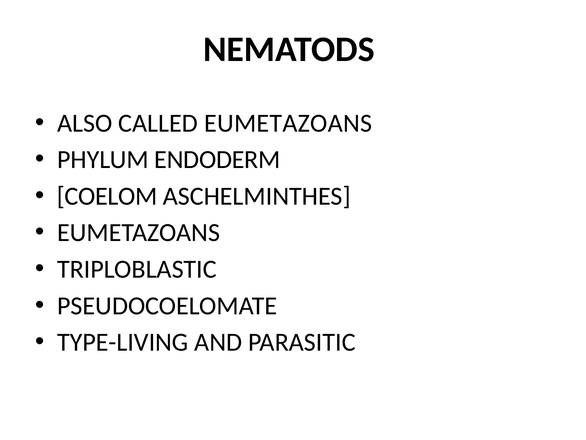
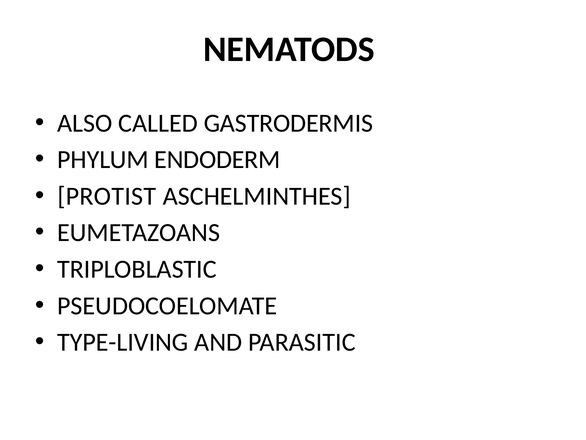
CALLED EUMETAZOANS: EUMETAZOANS -> GASTRODERMIS
COELOM: COELOM -> PROTIST
